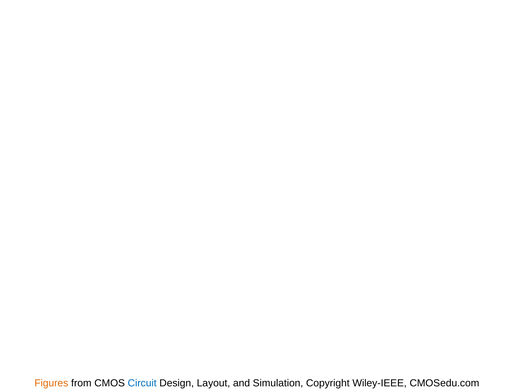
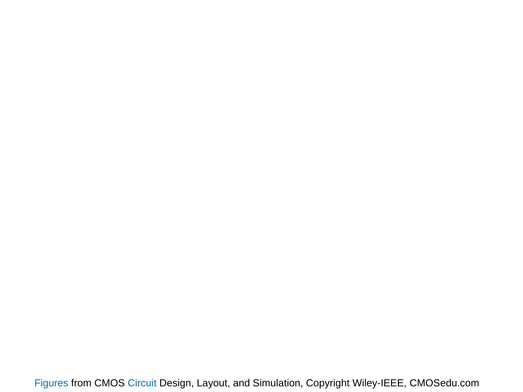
Figures colour: orange -> blue
